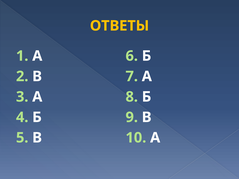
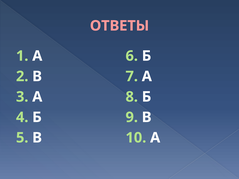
ОТВЕТЫ colour: yellow -> pink
